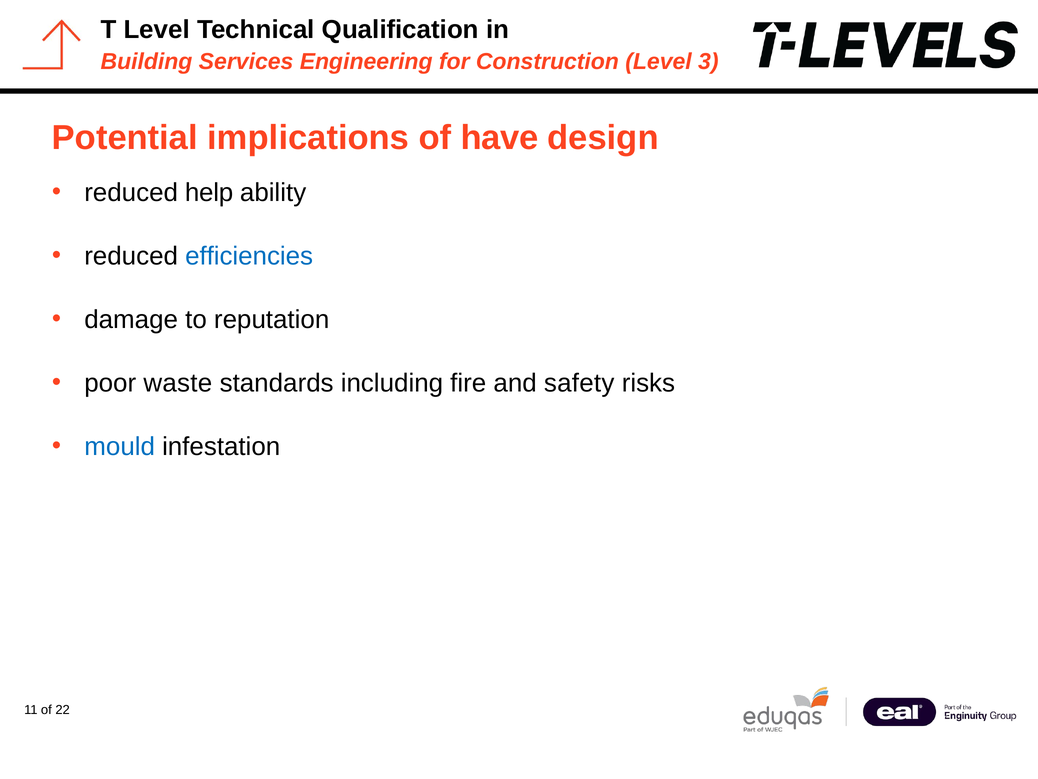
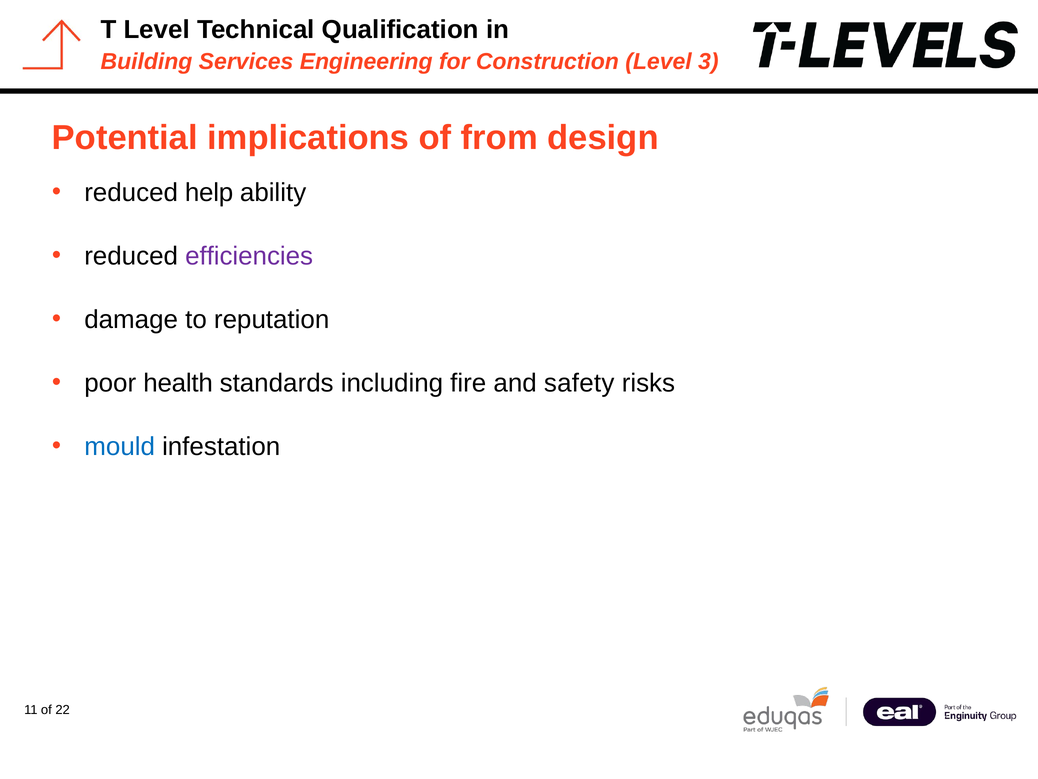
have: have -> from
efficiencies colour: blue -> purple
waste: waste -> health
